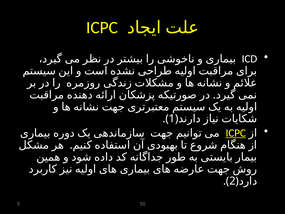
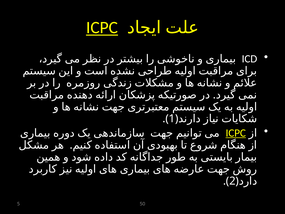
ICPC at (102, 28) underline: none -> present
